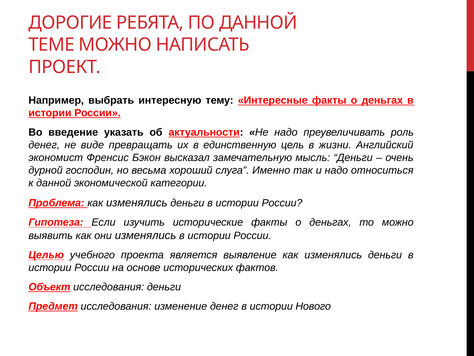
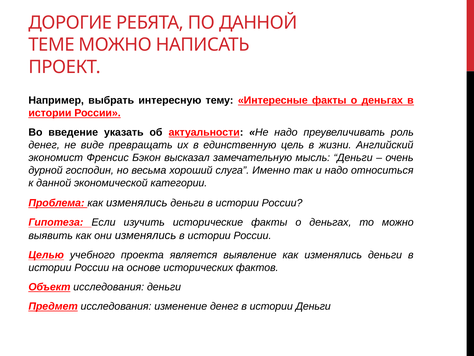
истории Нового: Нового -> Деньги
